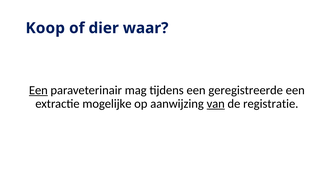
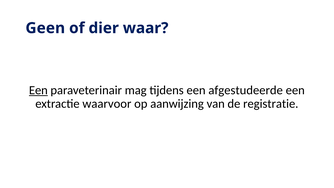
Koop: Koop -> Geen
geregistreerde: geregistreerde -> afgestudeerde
mogelijke: mogelijke -> waarvoor
van underline: present -> none
